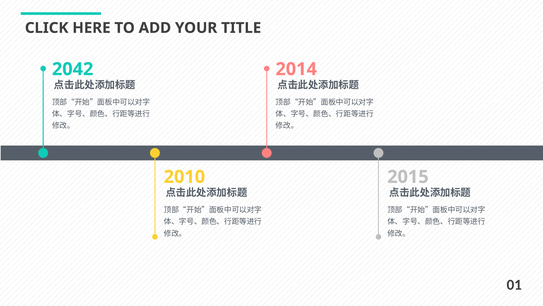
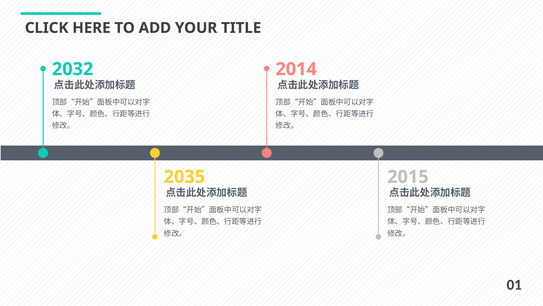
2042: 2042 -> 2032
2010: 2010 -> 2035
